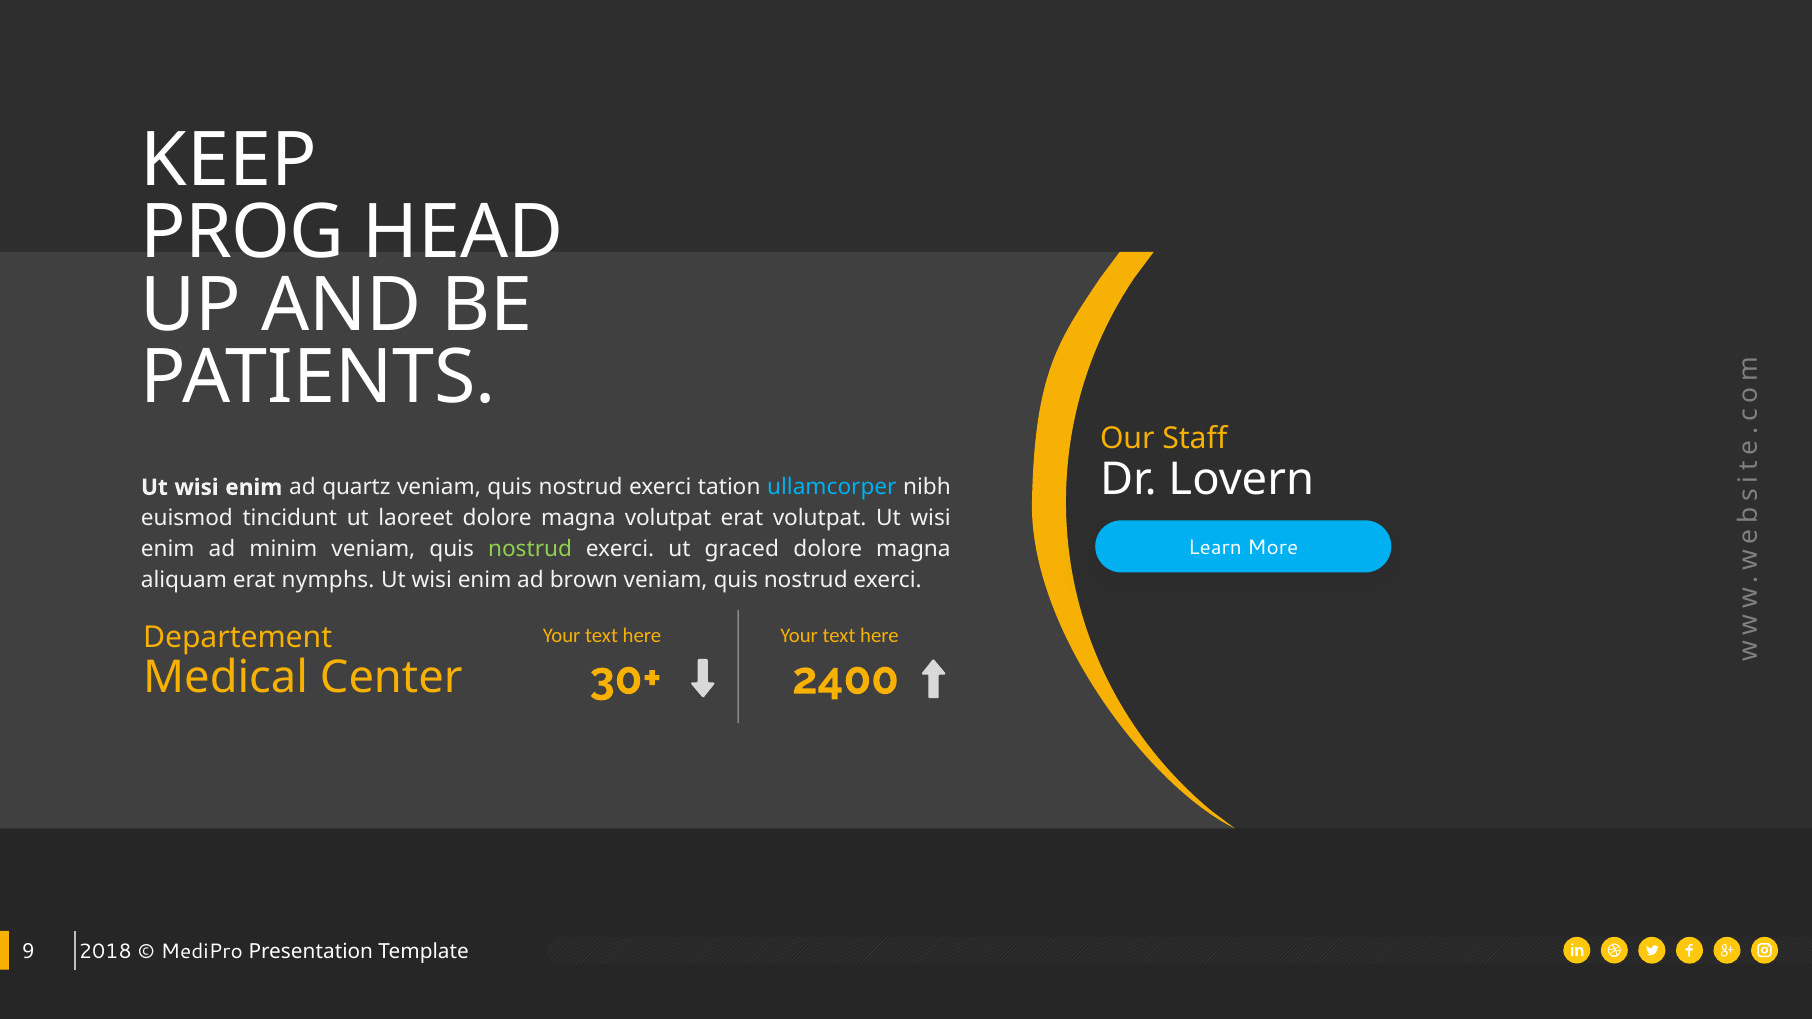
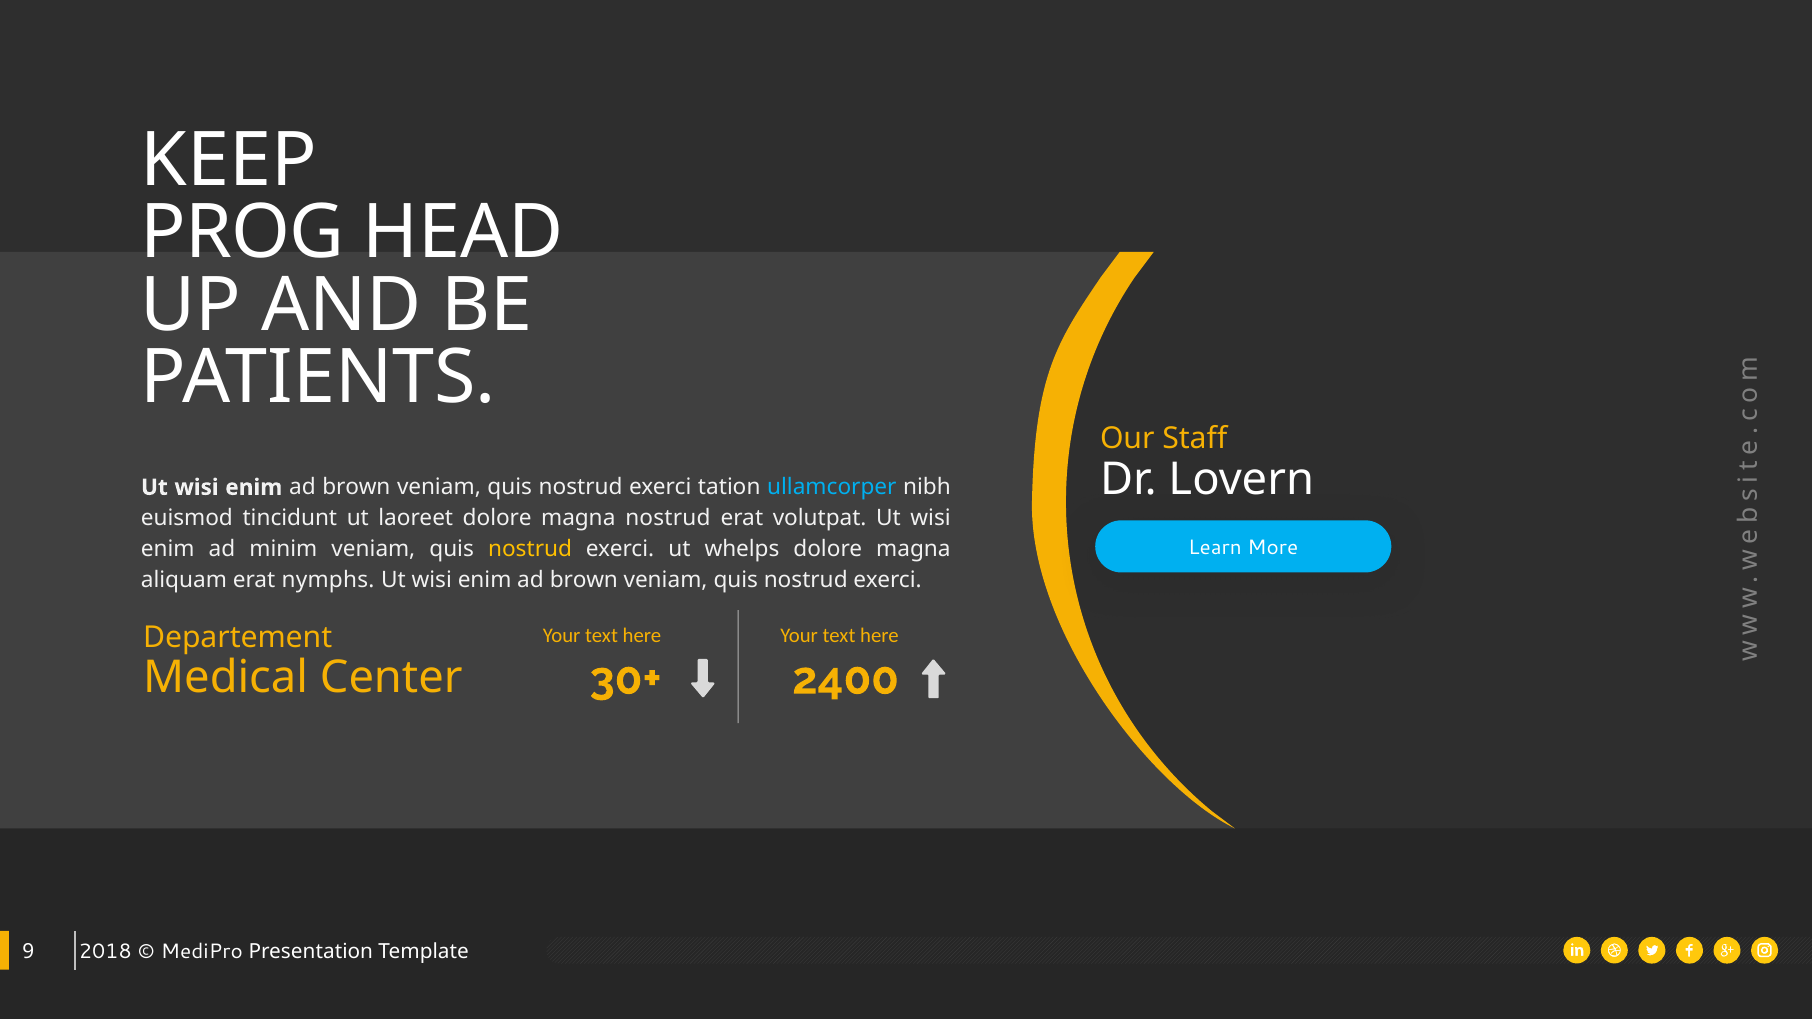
quartz at (356, 487): quartz -> brown
magna volutpat: volutpat -> nostrud
nostrud at (530, 549) colour: light green -> yellow
graced: graced -> whelps
